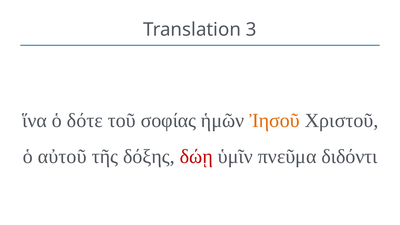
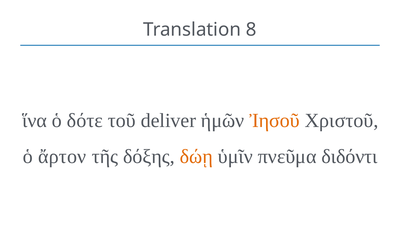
3: 3 -> 8
σοφίας: σοφίας -> deliver
αὐτοῦ: αὐτοῦ -> ἄρτον
δώῃ colour: red -> orange
